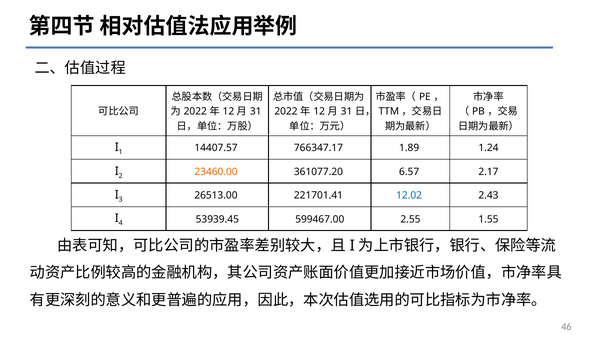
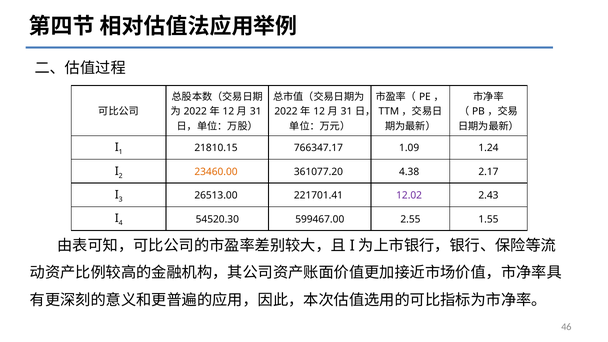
14407.57: 14407.57 -> 21810.15
1.89: 1.89 -> 1.09
6.57: 6.57 -> 4.38
12.02 colour: blue -> purple
53939.45: 53939.45 -> 54520.30
